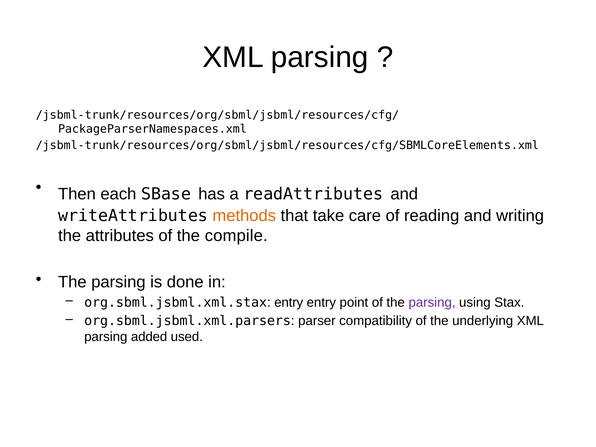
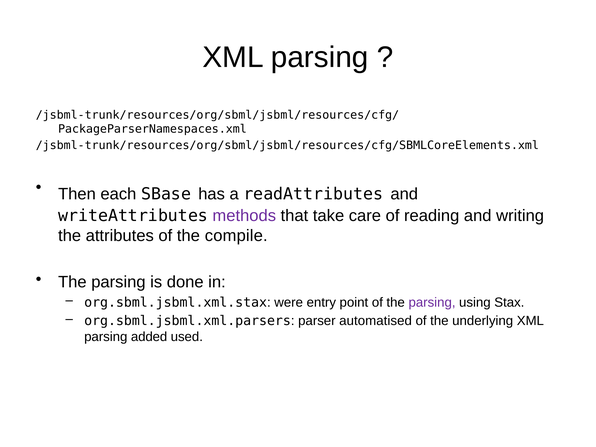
methods colour: orange -> purple
org.sbml.jsbml.xml.stax entry: entry -> were
compatibility: compatibility -> automatised
